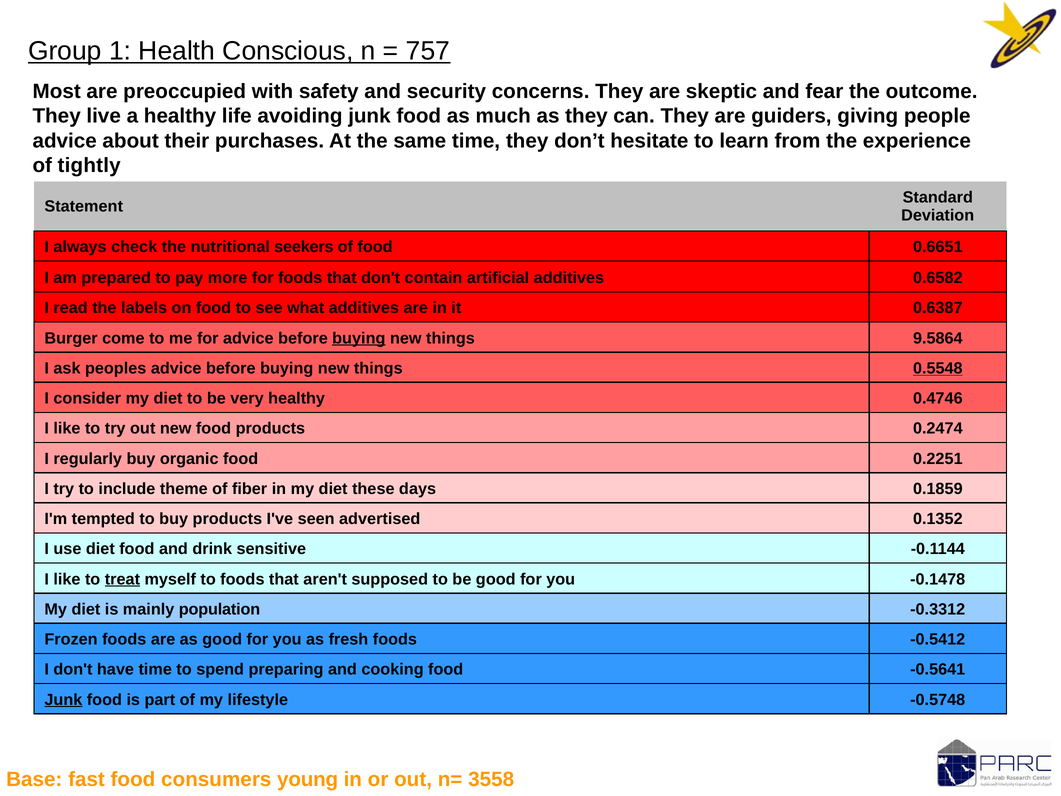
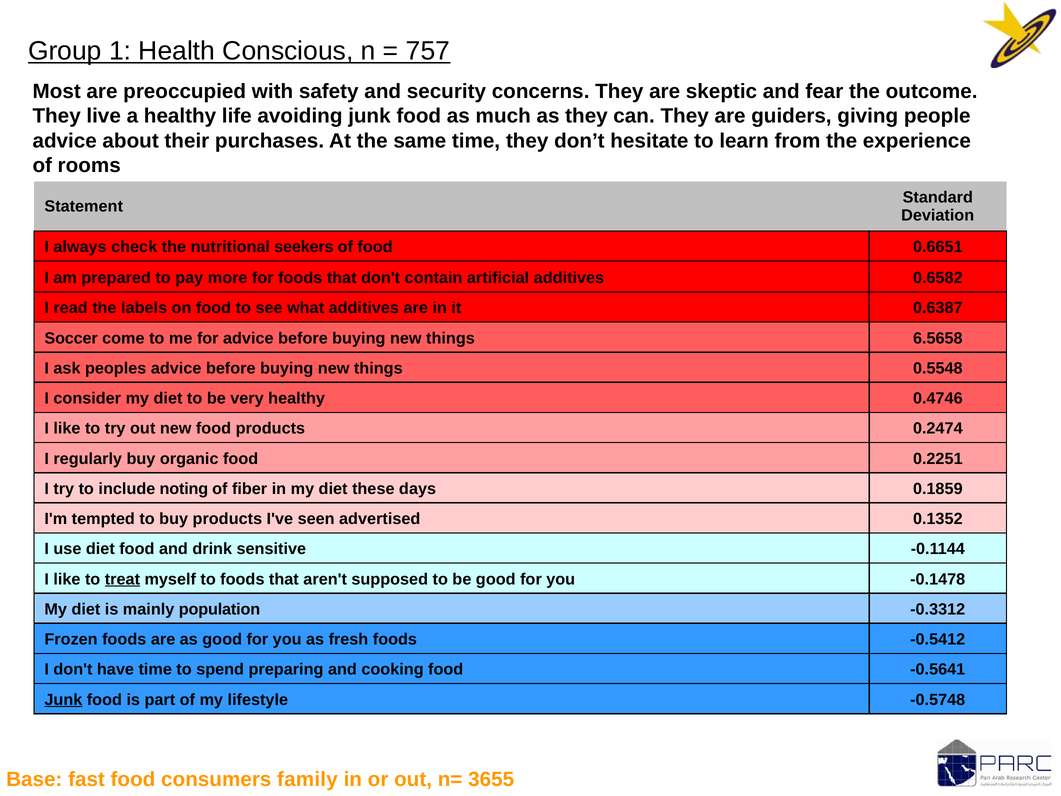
tightly: tightly -> rooms
Burger: Burger -> Soccer
buying at (359, 338) underline: present -> none
9.5864: 9.5864 -> 6.5658
0.5548 underline: present -> none
theme: theme -> noting
young: young -> family
3558: 3558 -> 3655
